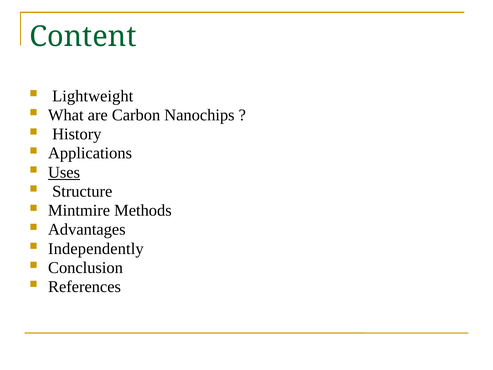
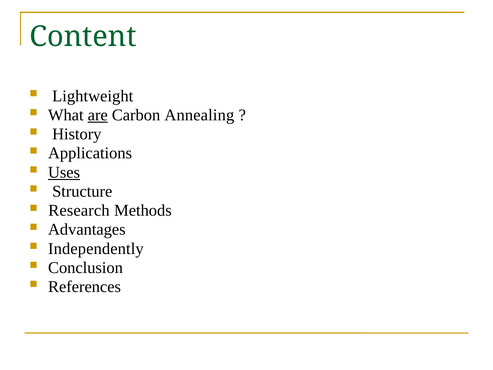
are underline: none -> present
Nanochips: Nanochips -> Annealing
Mintmire: Mintmire -> Research
